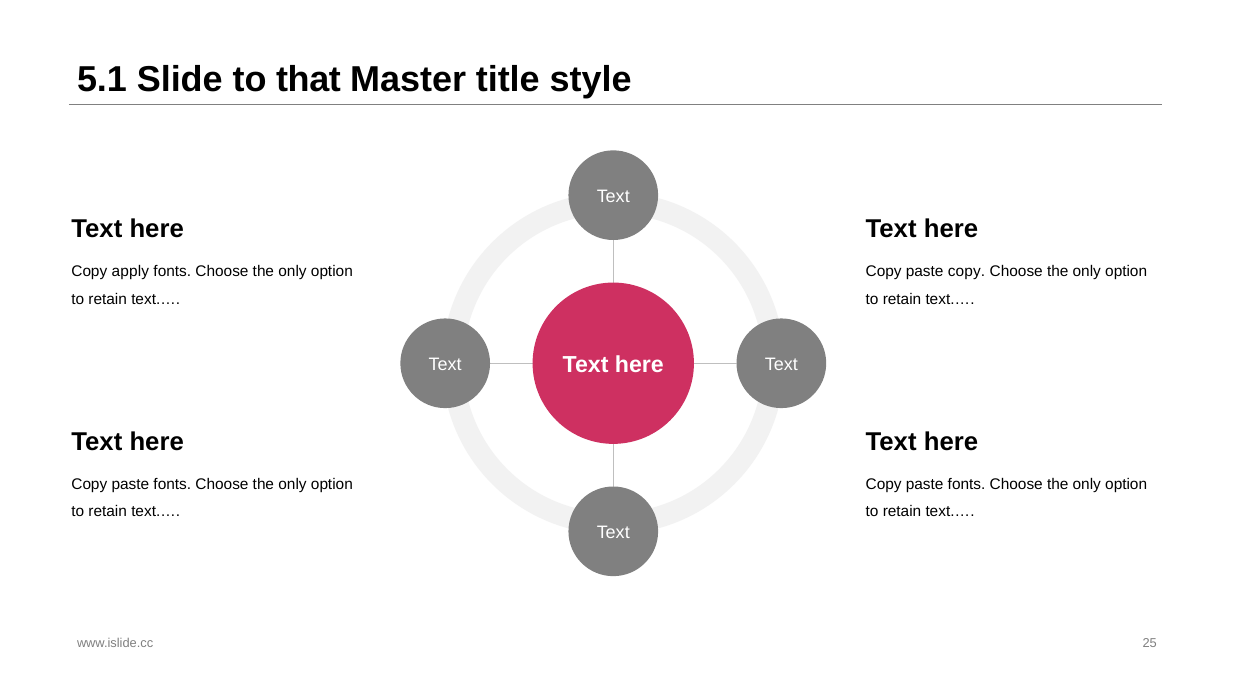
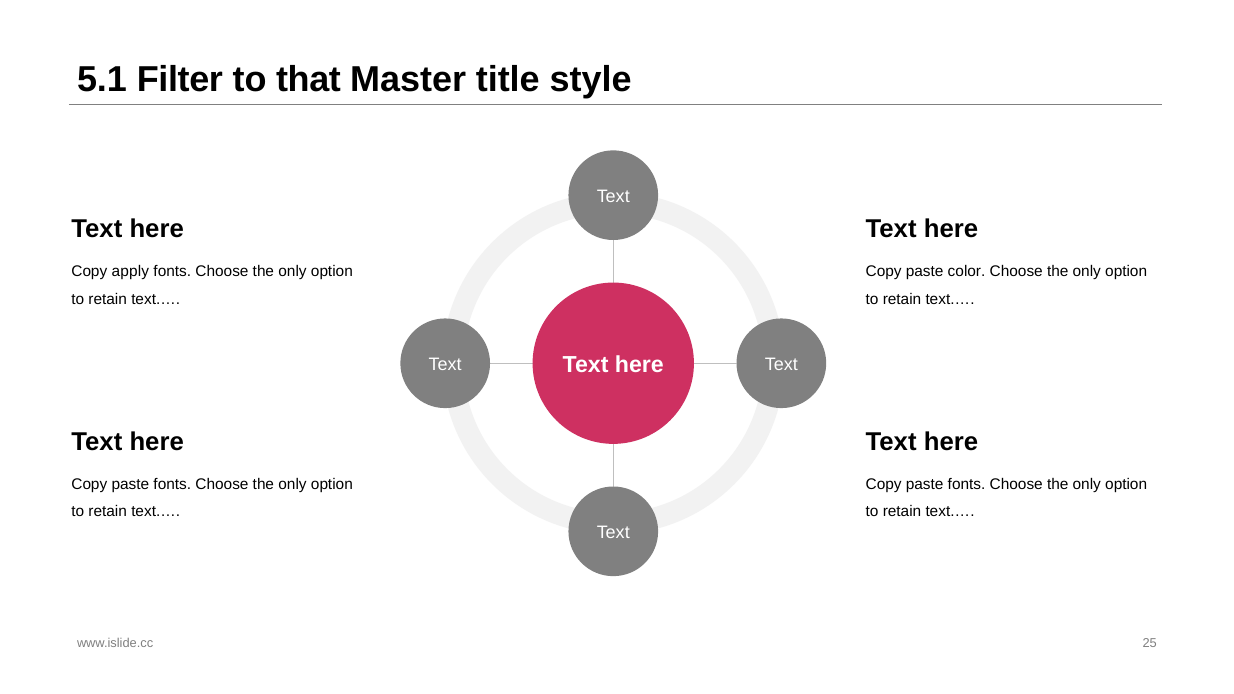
Slide: Slide -> Filter
paste copy: copy -> color
